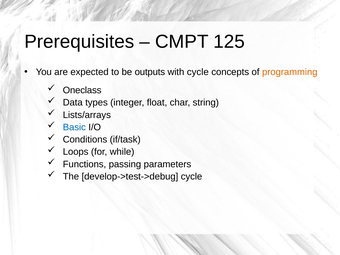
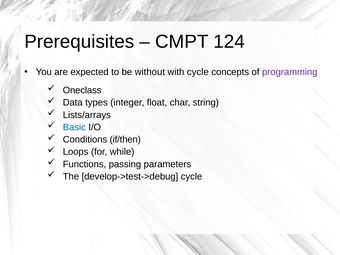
125: 125 -> 124
outputs: outputs -> without
programming colour: orange -> purple
if/task: if/task -> if/then
